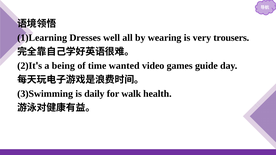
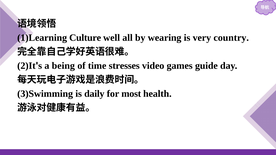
Dresses: Dresses -> Culture
trousers: trousers -> country
wanted: wanted -> stresses
walk: walk -> most
